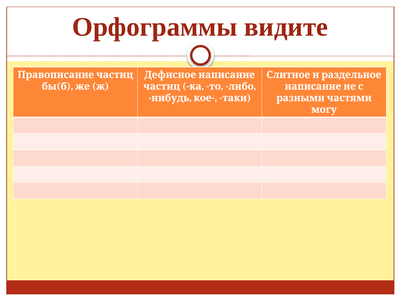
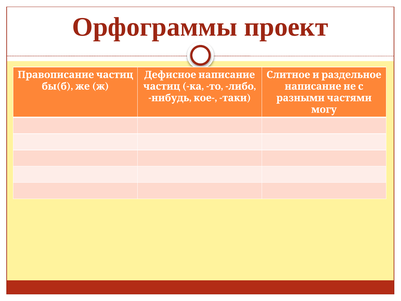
видите: видите -> проект
